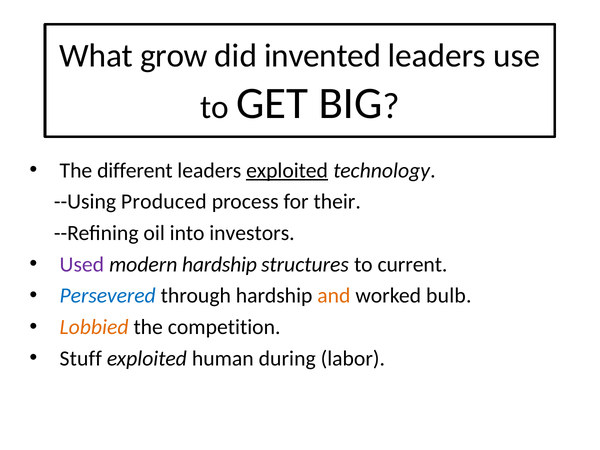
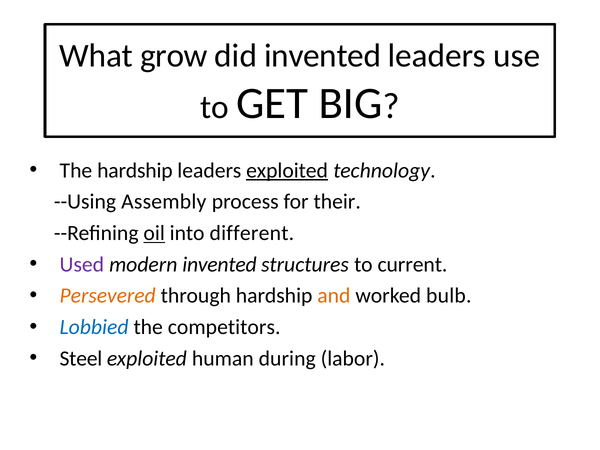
The different: different -> hardship
Produced: Produced -> Assembly
oil underline: none -> present
investors: investors -> different
modern hardship: hardship -> invented
Persevered colour: blue -> orange
Lobbied colour: orange -> blue
competition: competition -> competitors
Stuff: Stuff -> Steel
